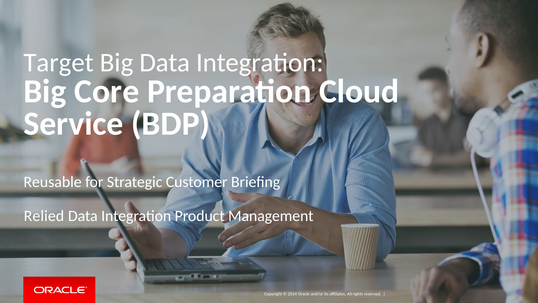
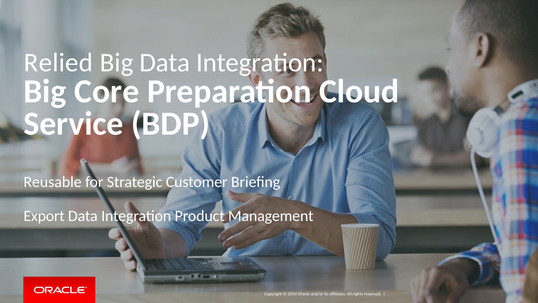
Target: Target -> Relied
Relied: Relied -> Export
